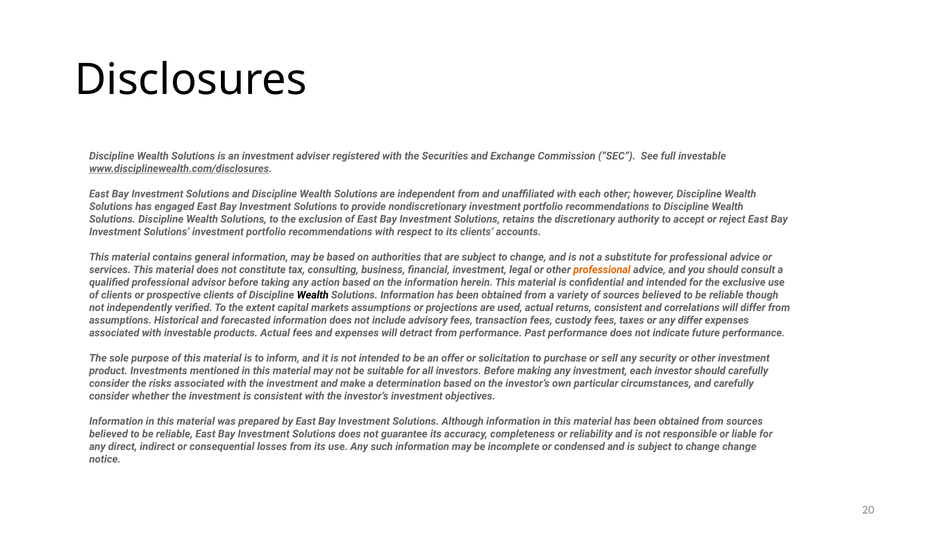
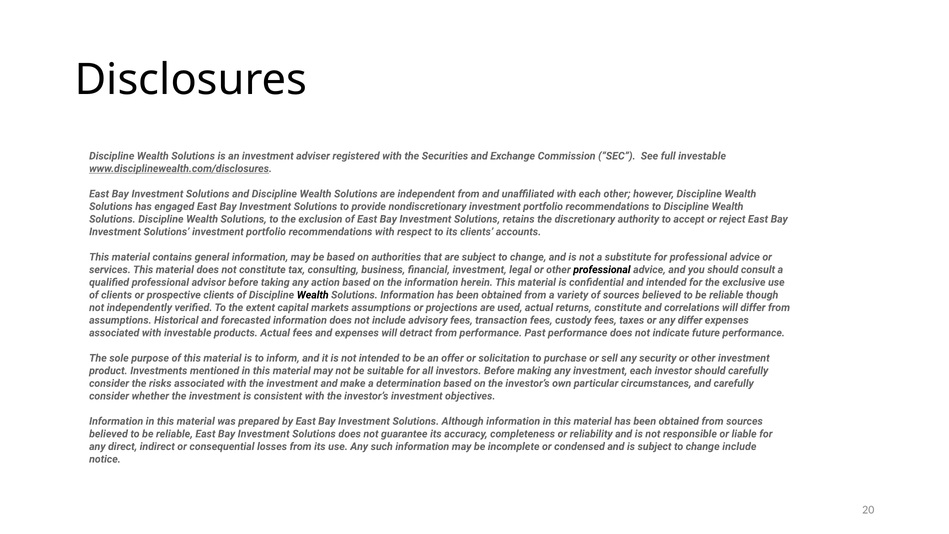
professional at (602, 270) colour: orange -> black
returns consistent: consistent -> constitute
change change: change -> include
